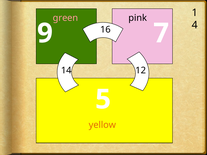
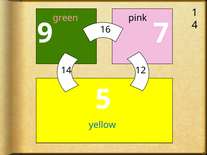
yellow colour: orange -> blue
